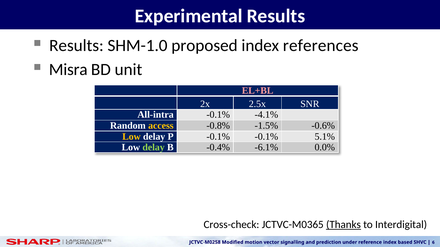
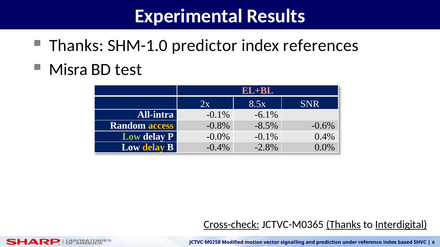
Results at (76, 46): Results -> Thanks
proposed: proposed -> predictor
unit: unit -> test
2.5x: 2.5x -> 8.5x
-4.1%: -4.1% -> -6.1%
-1.5%: -1.5% -> -8.5%
Low at (131, 137) colour: yellow -> light green
P -0.1%: -0.1% -> -0.0%
5.1%: 5.1% -> 0.4%
delay at (154, 148) colour: light green -> yellow
-6.1%: -6.1% -> -2.8%
Cross-check underline: none -> present
Interdigital underline: none -> present
